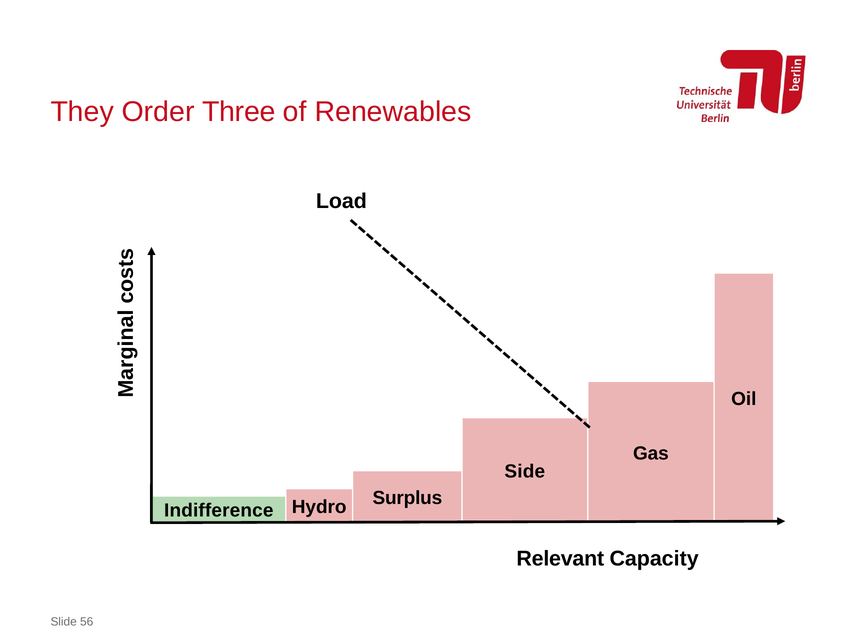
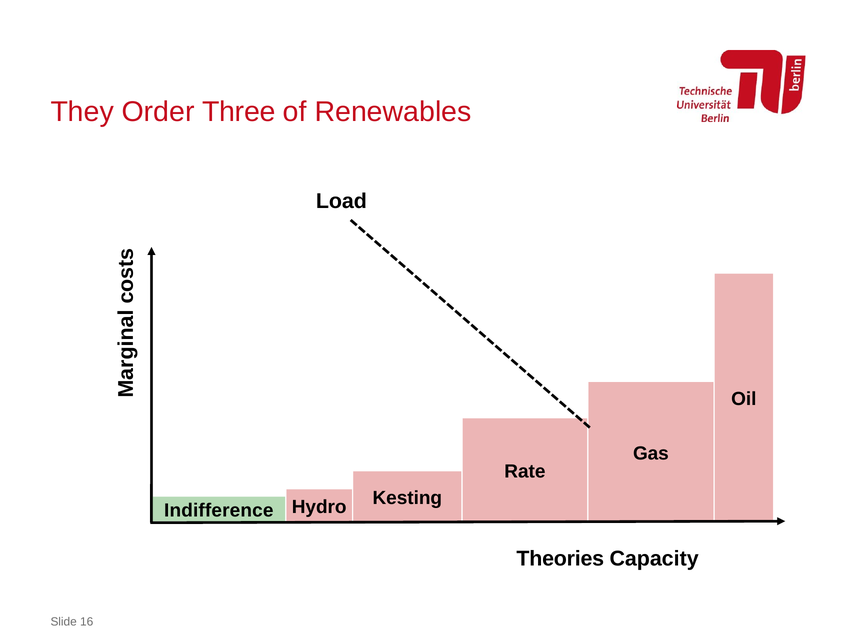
Side: Side -> Rate
Surplus: Surplus -> Kesting
Relevant: Relevant -> Theories
56: 56 -> 16
